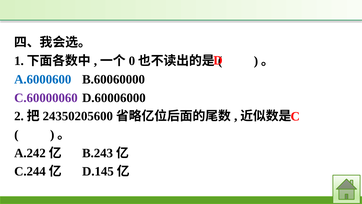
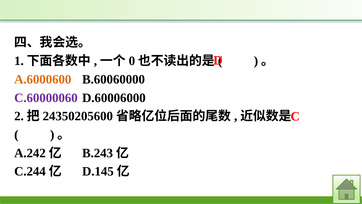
A.6000600 colour: blue -> orange
